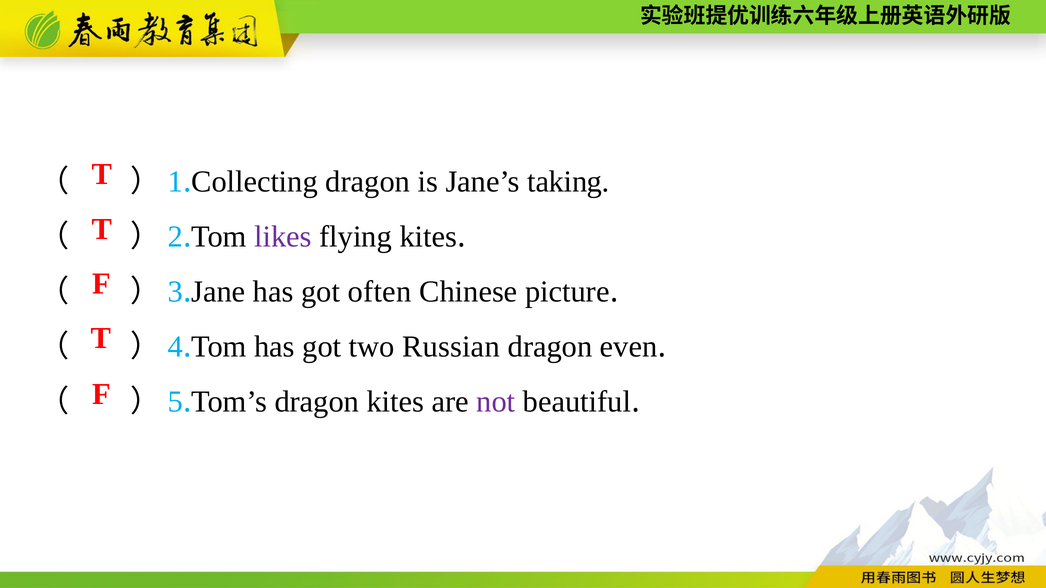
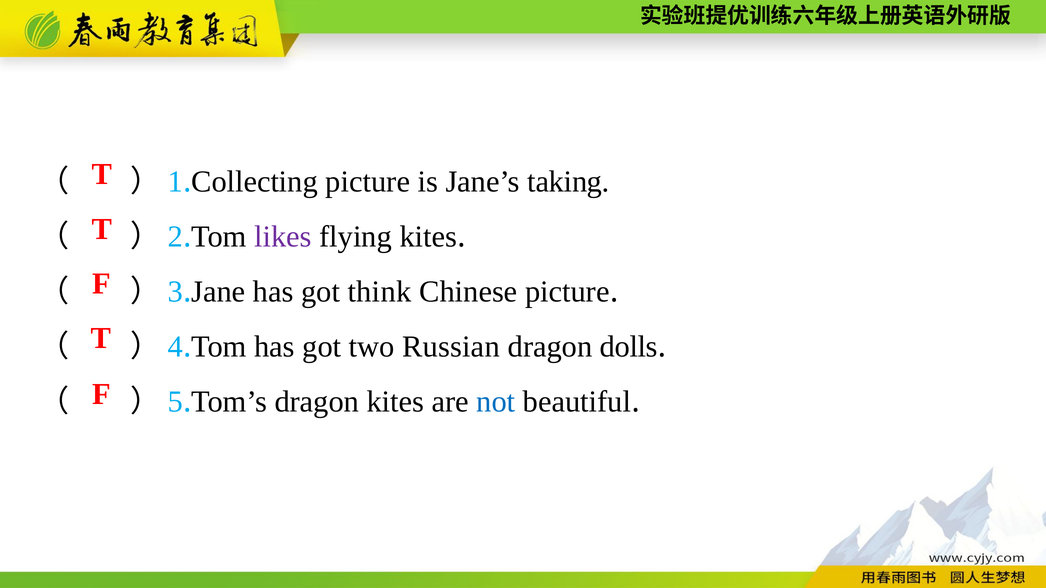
dragon at (368, 182): dragon -> picture
often: often -> think
even: even -> dolls
not colour: purple -> blue
